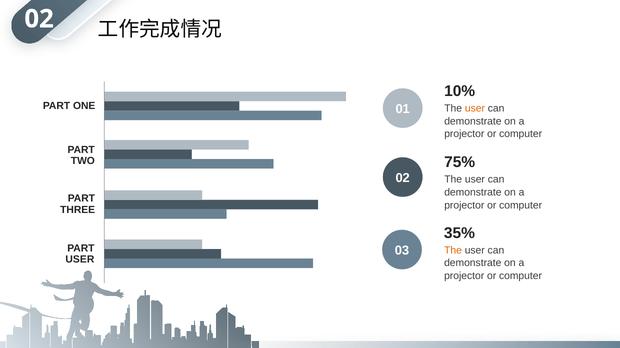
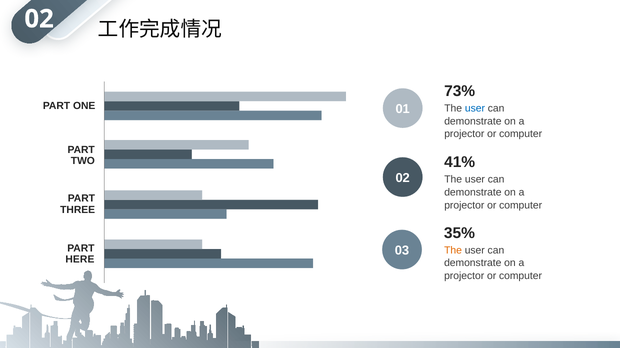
10%: 10% -> 73%
user at (475, 108) colour: orange -> blue
75%: 75% -> 41%
USER at (80, 260): USER -> HERE
